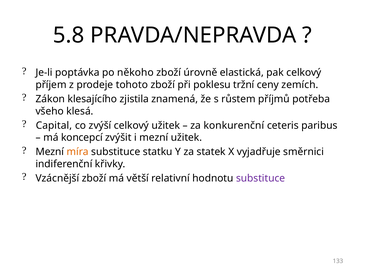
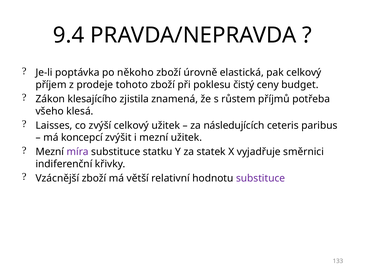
5.8: 5.8 -> 9.4
tržní: tržní -> čistý
zemích: zemích -> budget
Capital: Capital -> Laisses
konkurenční: konkurenční -> následujících
míra colour: orange -> purple
